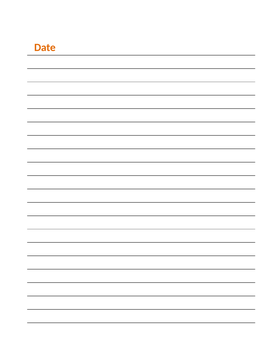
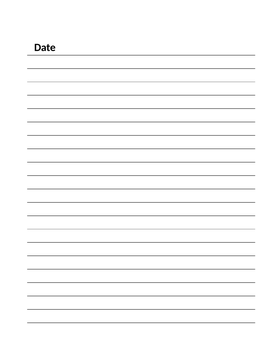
Date colour: orange -> black
